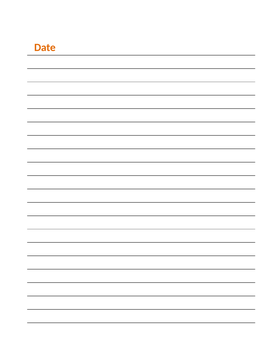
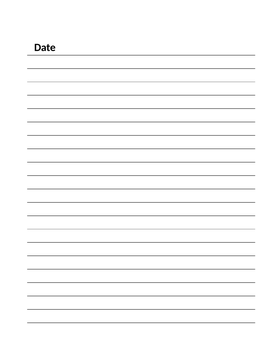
Date colour: orange -> black
